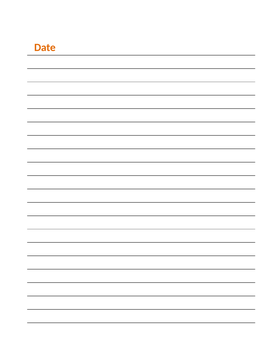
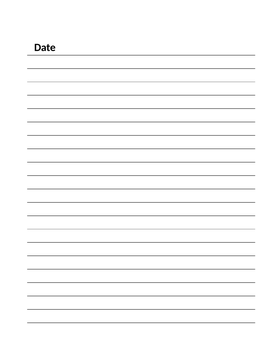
Date colour: orange -> black
